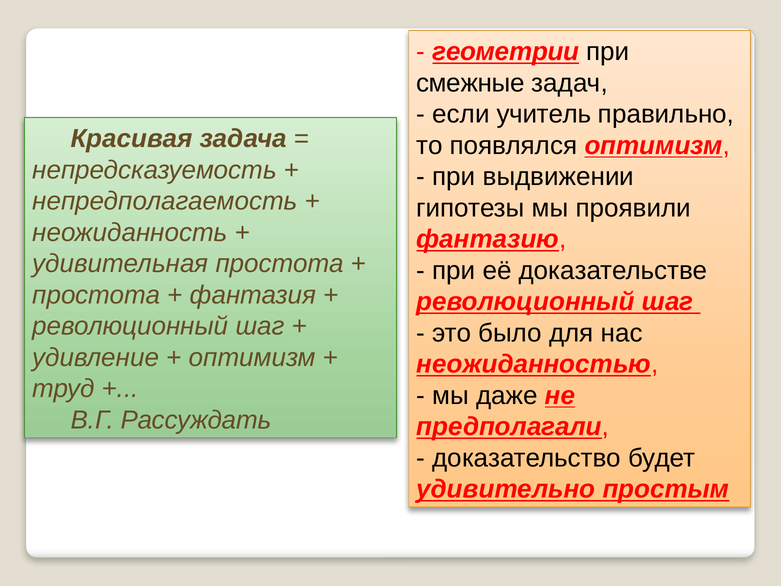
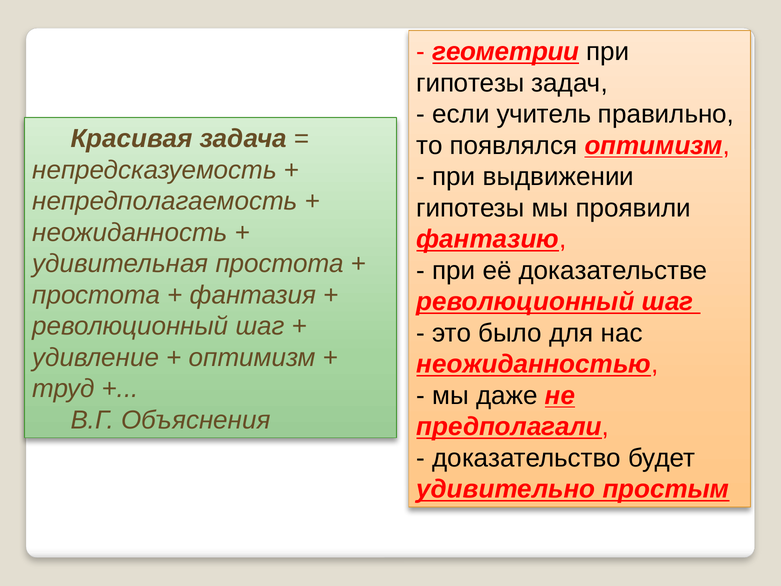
смежные at (470, 83): смежные -> гипотезы
Рассуждать: Рассуждать -> Объяснения
